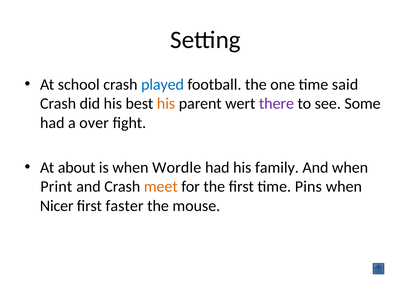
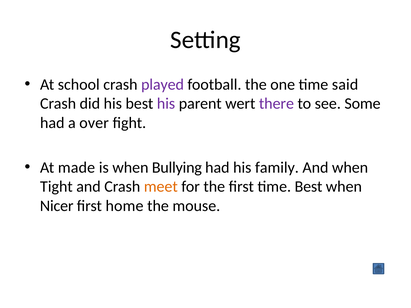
played colour: blue -> purple
his at (166, 104) colour: orange -> purple
about: about -> made
Wordle: Wordle -> Bullying
Print: Print -> Tight
time Pins: Pins -> Best
faster: faster -> home
